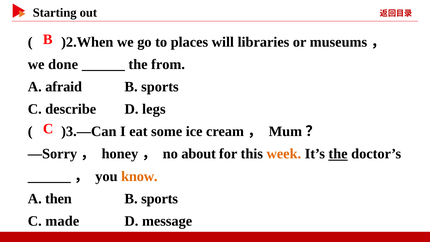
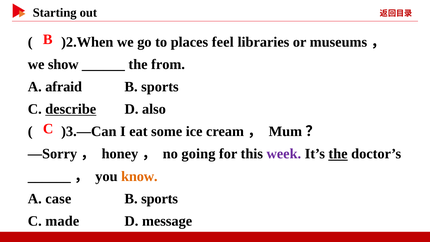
will: will -> feel
done: done -> show
describe underline: none -> present
legs: legs -> also
about: about -> going
week colour: orange -> purple
then: then -> case
